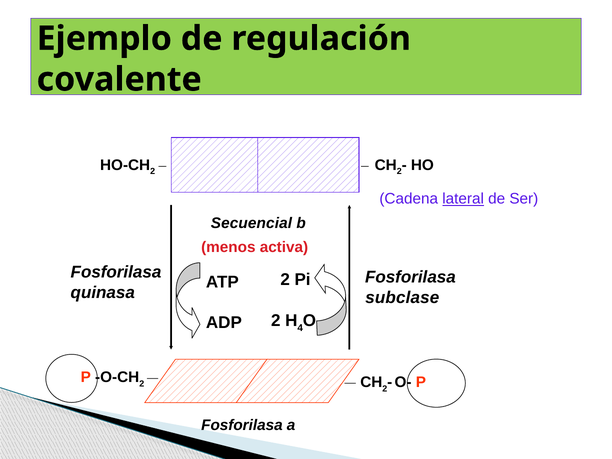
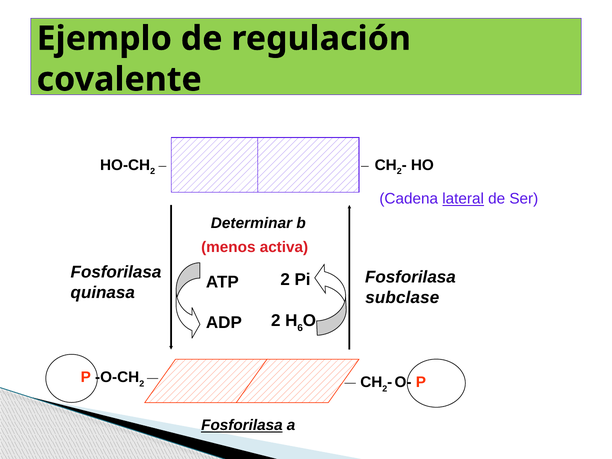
Secuencial: Secuencial -> Determinar
4: 4 -> 6
Fosforilasa at (242, 425) underline: none -> present
